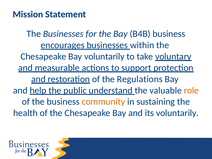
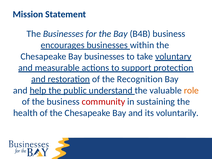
Bay voluntarily: voluntarily -> businesses
Regulations: Regulations -> Recognition
community colour: orange -> red
